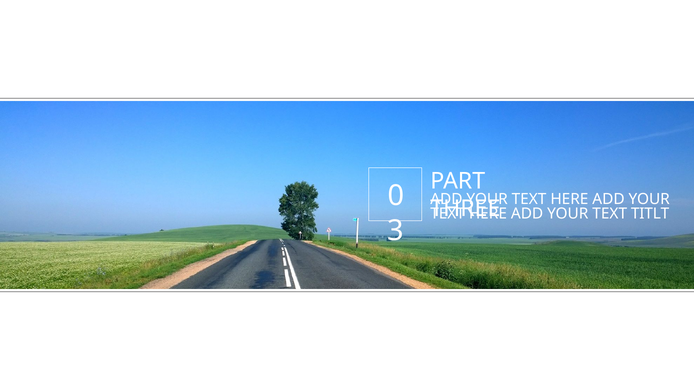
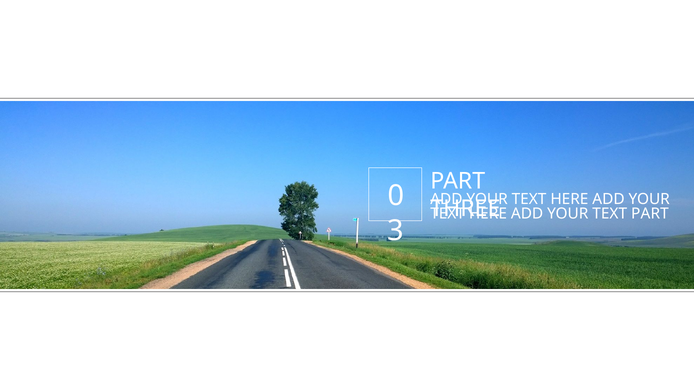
TEXT TITLT: TITLT -> PART
